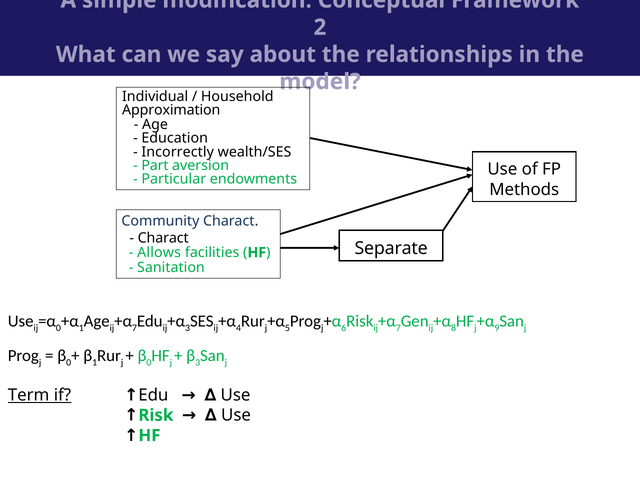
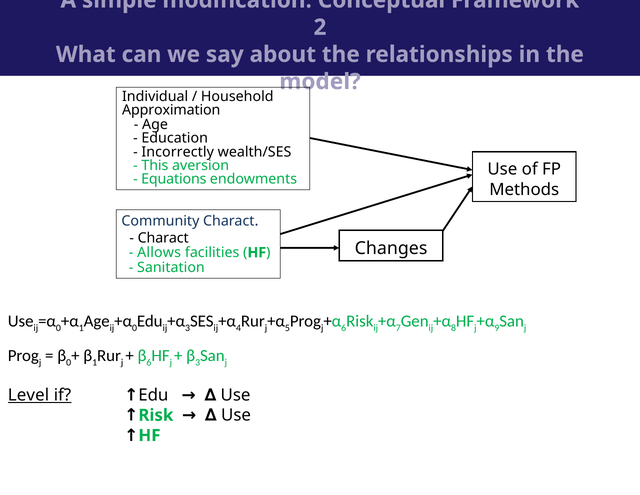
Part: Part -> This
Particular: Particular -> Equations
Separate: Separate -> Changes
7 at (135, 328): 7 -> 0
0 at (149, 362): 0 -> 6
Term: Term -> Level
